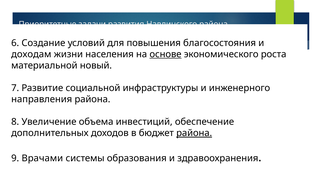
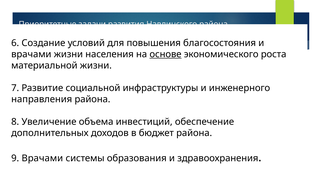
доходам at (31, 54): доходам -> врачами
материальной новый: новый -> жизни
района at (194, 133) underline: present -> none
